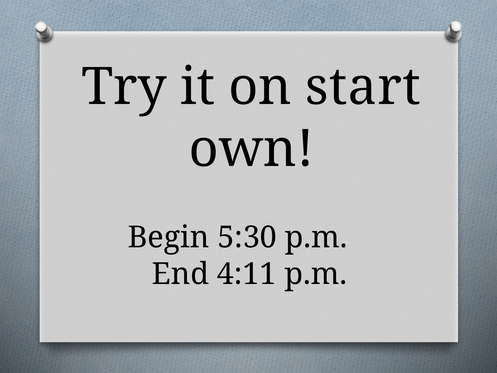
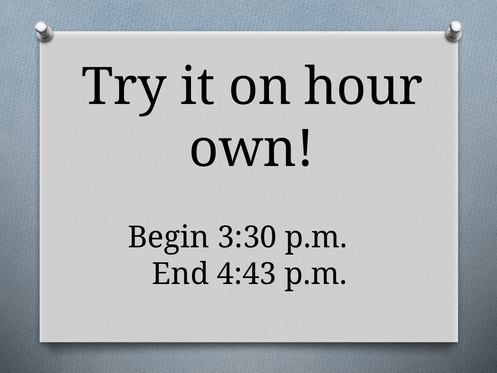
start: start -> hour
5:30: 5:30 -> 3:30
4:11: 4:11 -> 4:43
